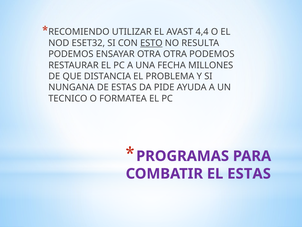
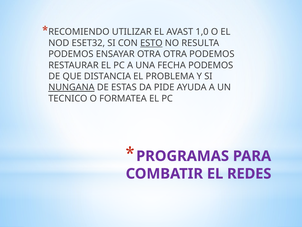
4,4: 4,4 -> 1,0
FECHA MILLONES: MILLONES -> PODEMOS
NUNGANA underline: none -> present
EL ESTAS: ESTAS -> REDES
